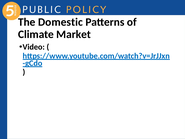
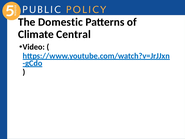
Market: Market -> Central
